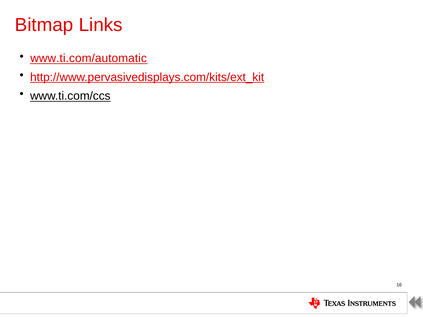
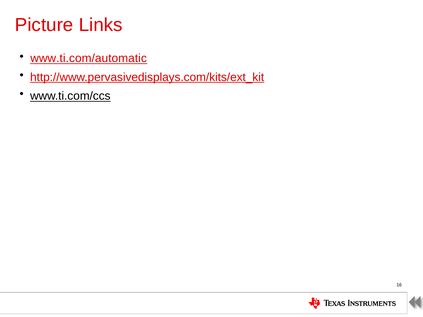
Bitmap: Bitmap -> Picture
